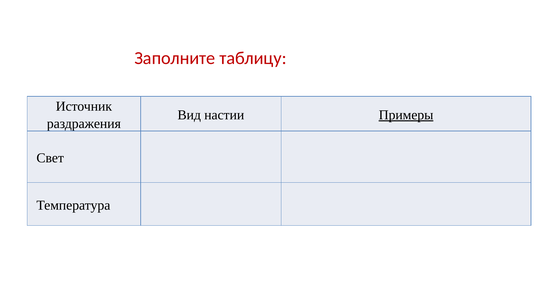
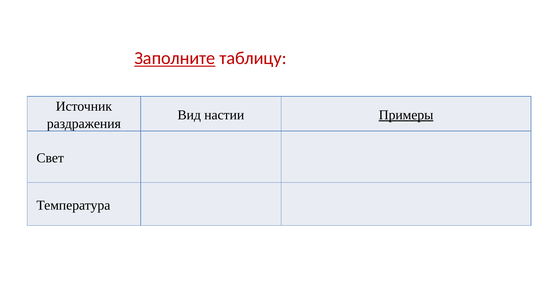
Заполните underline: none -> present
